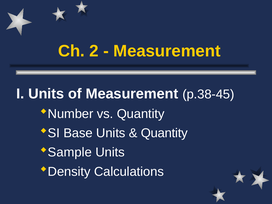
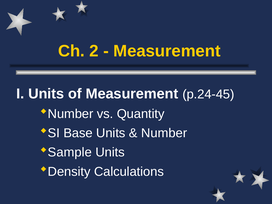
p.38-45: p.38-45 -> p.24-45
Quantity at (164, 133): Quantity -> Number
